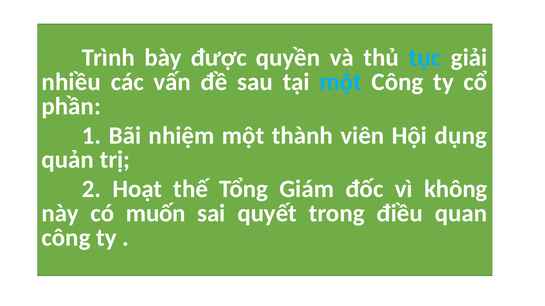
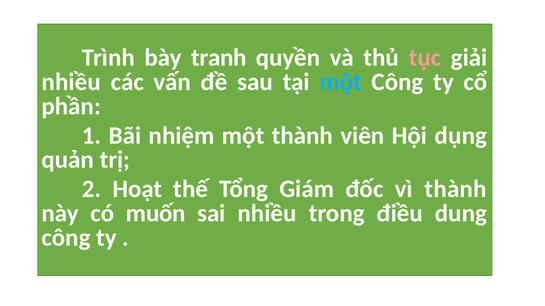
được: được -> tranh
tục colour: light blue -> pink
vì không: không -> thành
sai quyết: quyết -> nhiều
quan: quan -> dung
